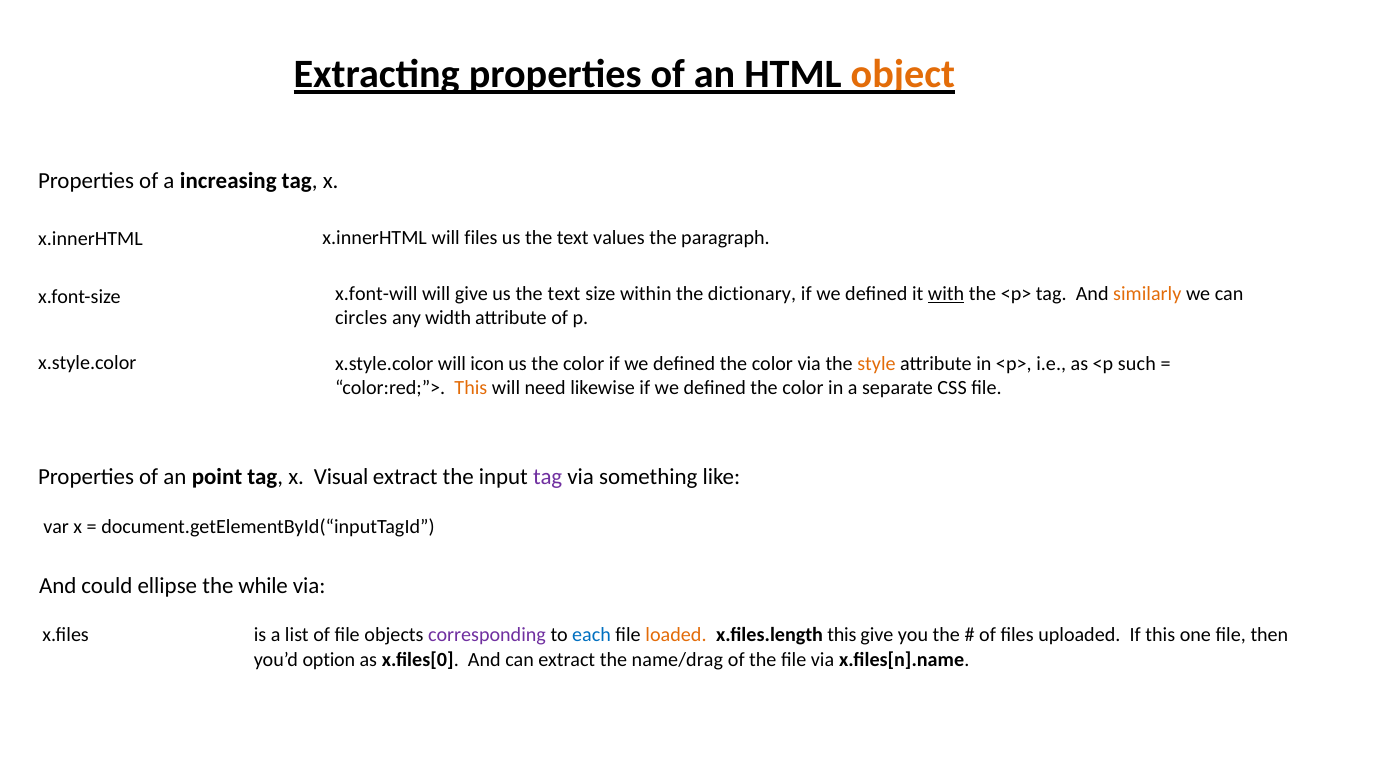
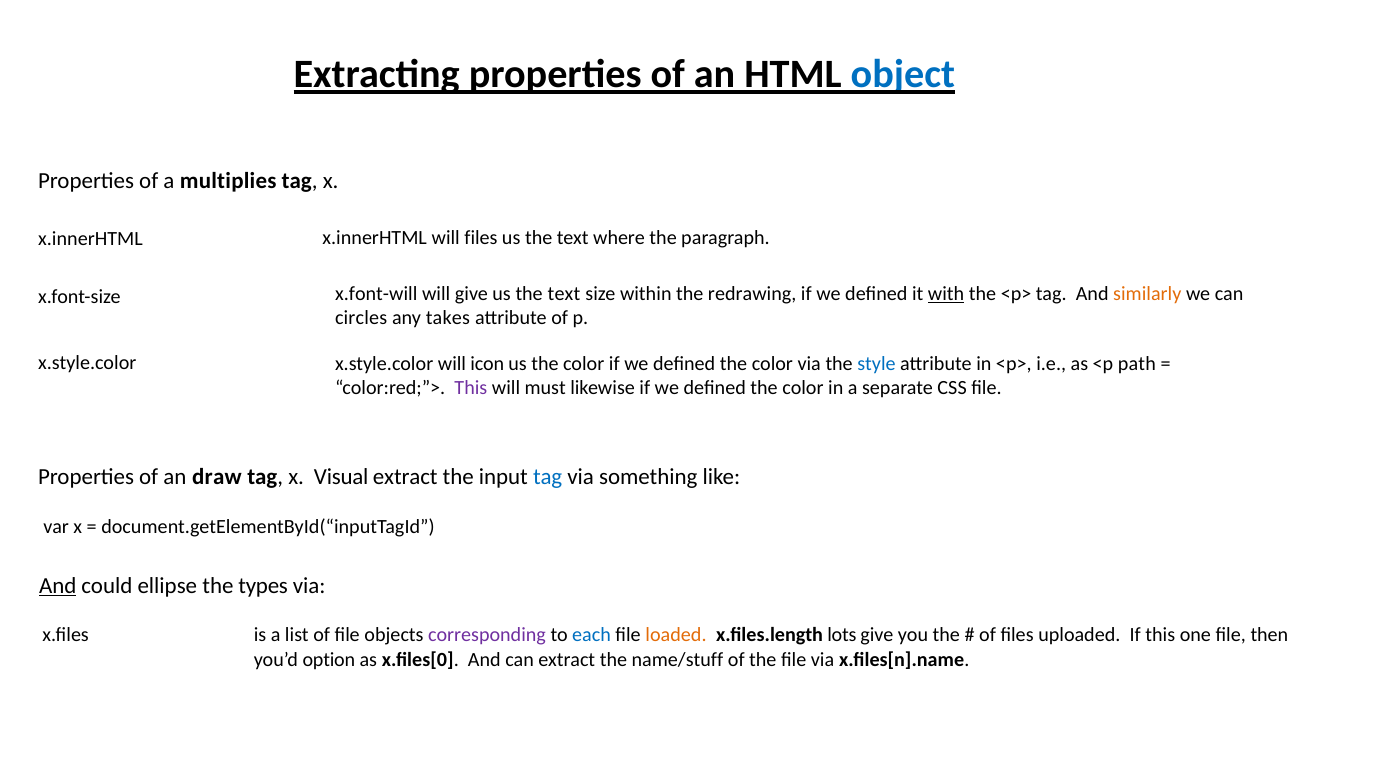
object colour: orange -> blue
increasing: increasing -> multiplies
values: values -> where
dictionary: dictionary -> redrawing
width: width -> takes
style colour: orange -> blue
such: such -> path
This at (471, 388) colour: orange -> purple
need: need -> must
point: point -> draw
tag at (548, 477) colour: purple -> blue
And at (58, 586) underline: none -> present
while: while -> types
x.files.length this: this -> lots
name/drag: name/drag -> name/stuff
